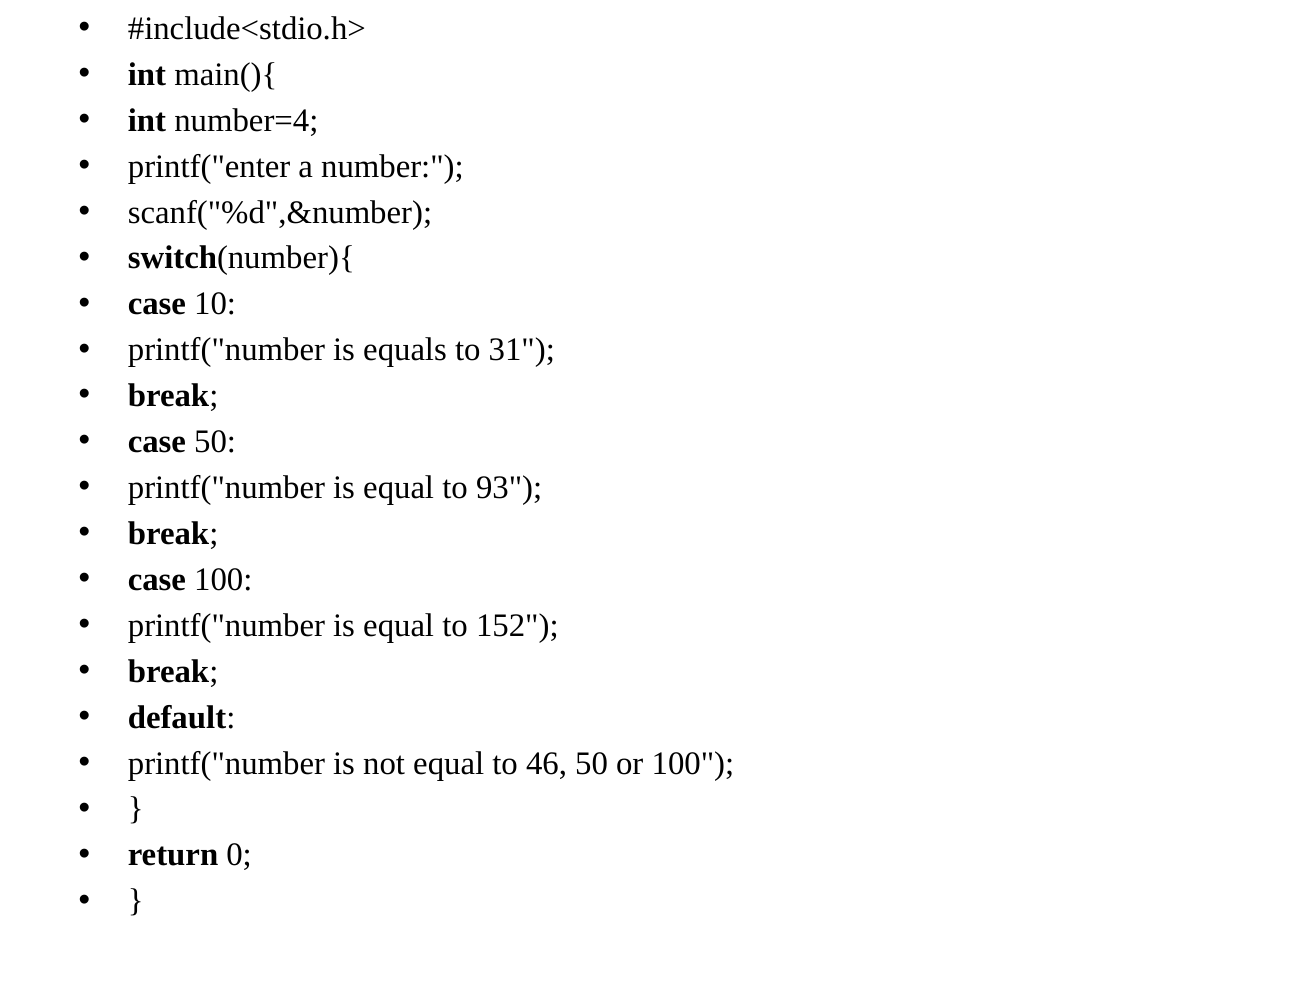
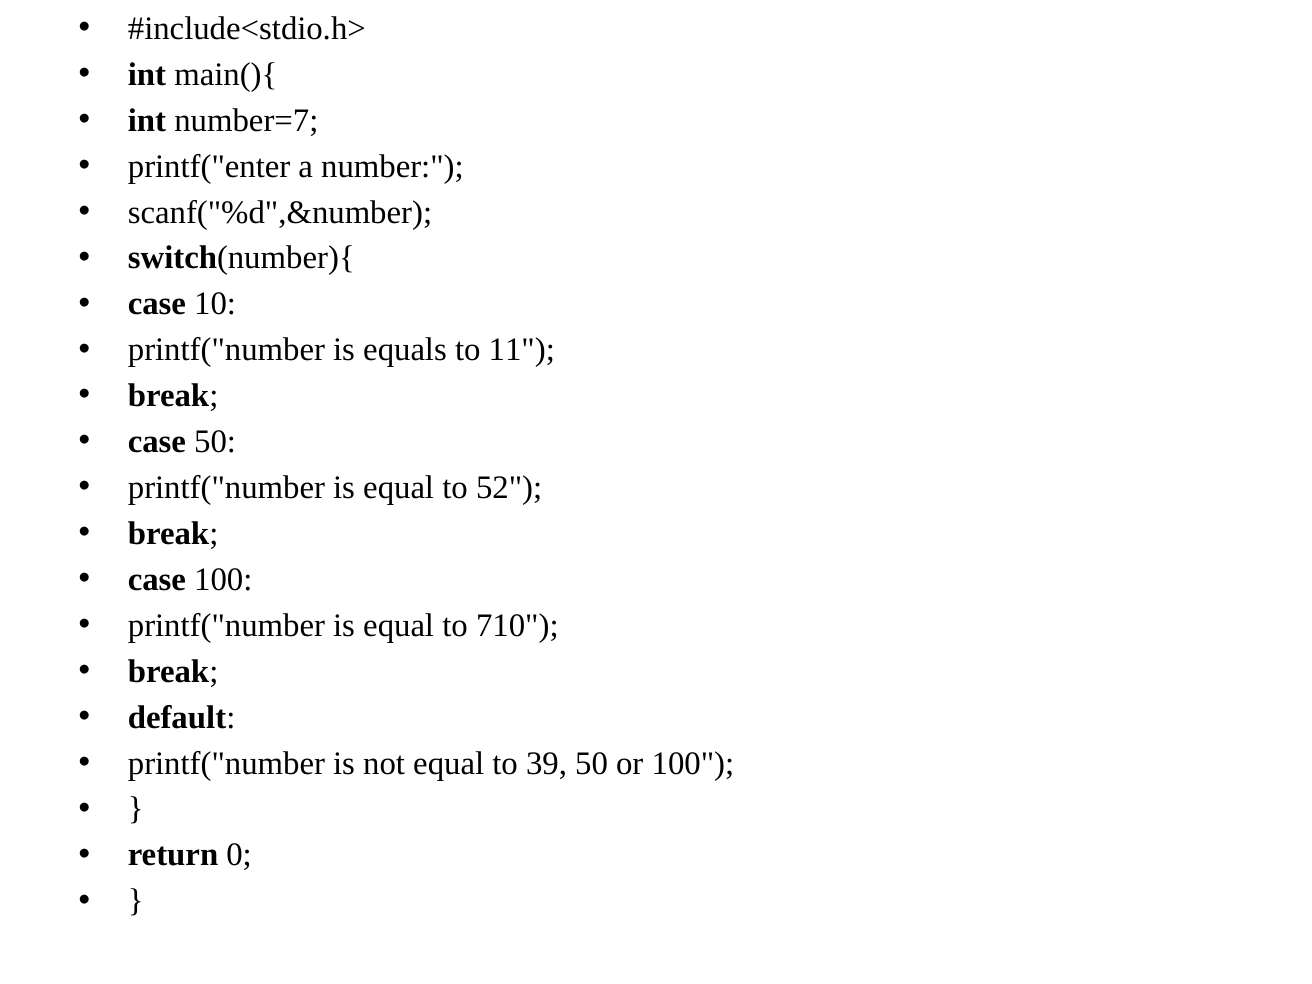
number=4: number=4 -> number=7
31: 31 -> 11
93: 93 -> 52
152: 152 -> 710
46: 46 -> 39
